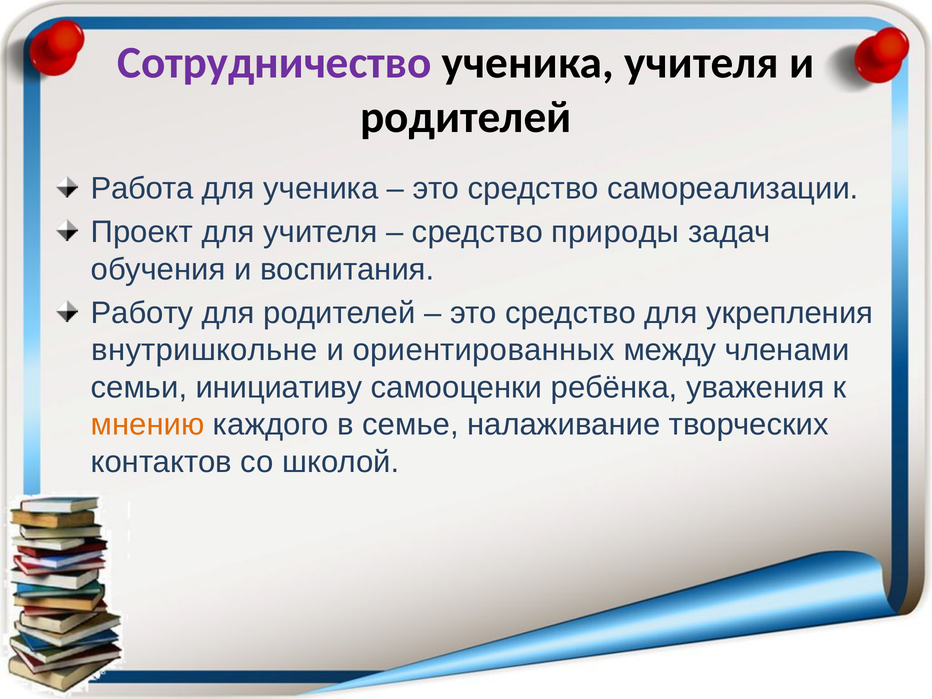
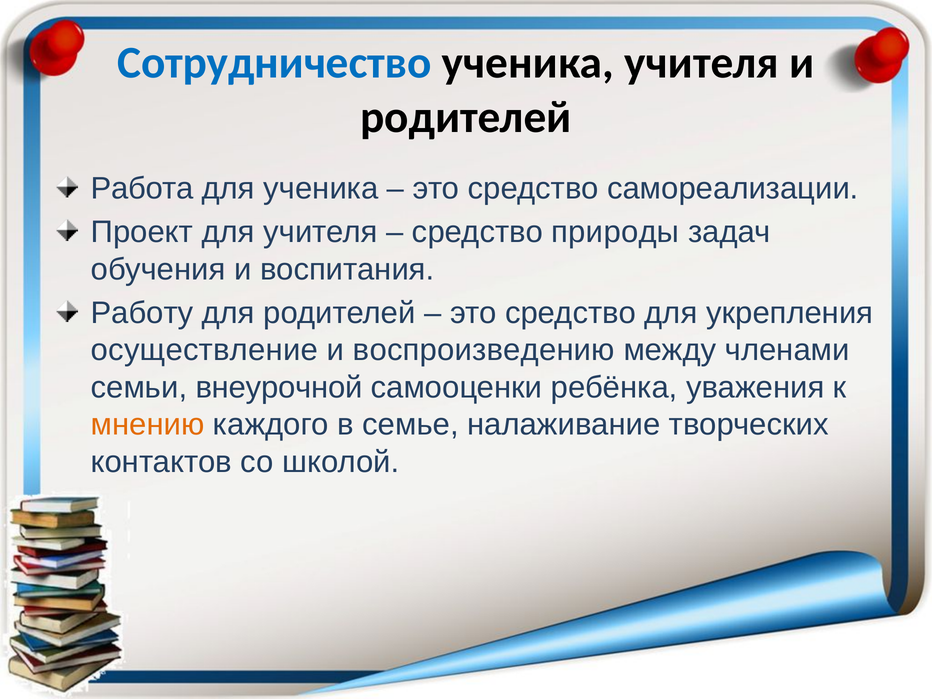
Сотрудничество colour: purple -> blue
внутришкольне: внутришкольне -> осуществление
ориентированных: ориентированных -> воспроизведению
инициативу: инициативу -> внеурочной
